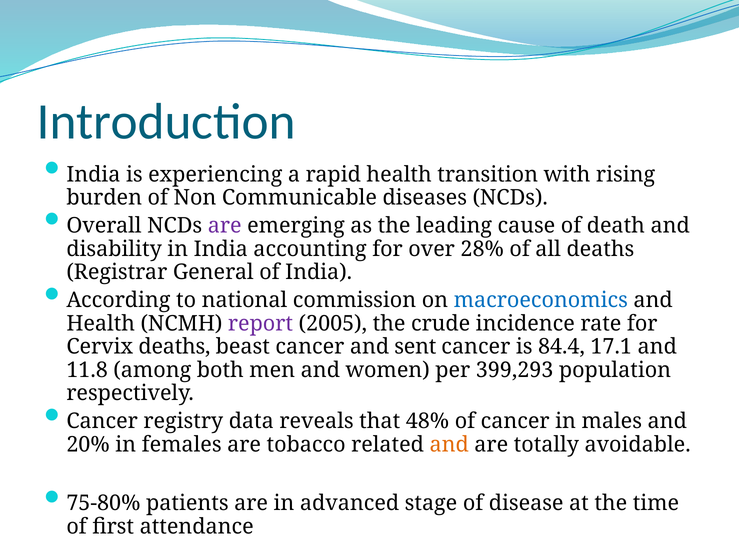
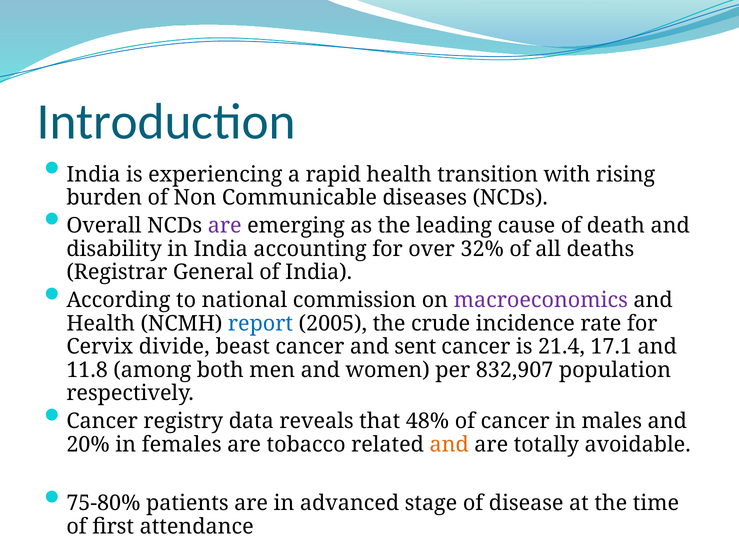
28%: 28% -> 32%
macroeconomics colour: blue -> purple
report colour: purple -> blue
Cervix deaths: deaths -> divide
84.4: 84.4 -> 21.4
399,293: 399,293 -> 832,907
